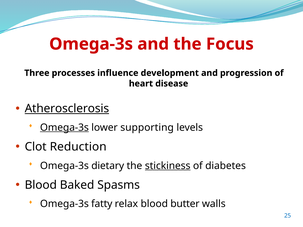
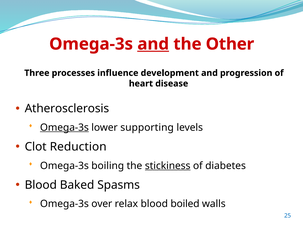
and at (153, 44) underline: none -> present
Focus: Focus -> Other
Atherosclerosis underline: present -> none
dietary: dietary -> boiling
fatty: fatty -> over
butter: butter -> boiled
